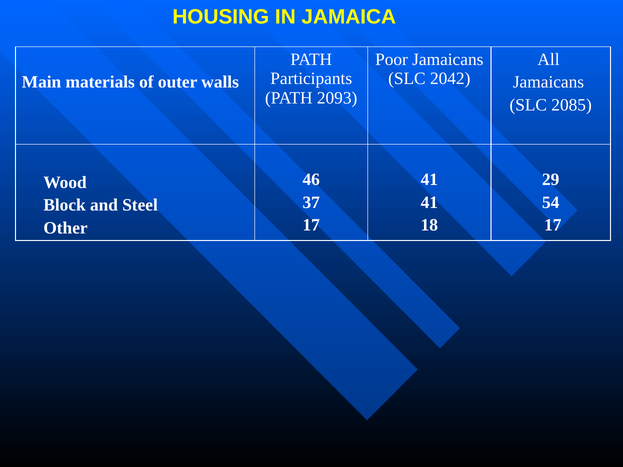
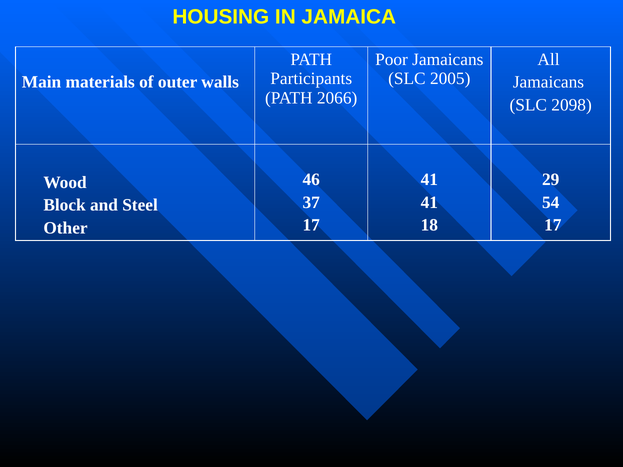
2042: 2042 -> 2005
2093: 2093 -> 2066
2085: 2085 -> 2098
